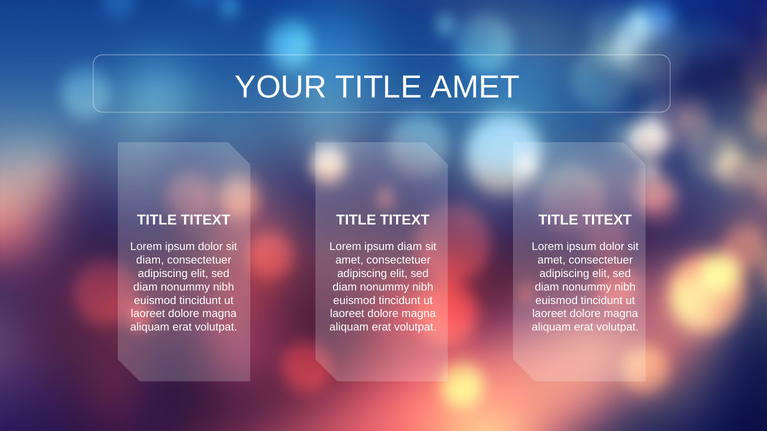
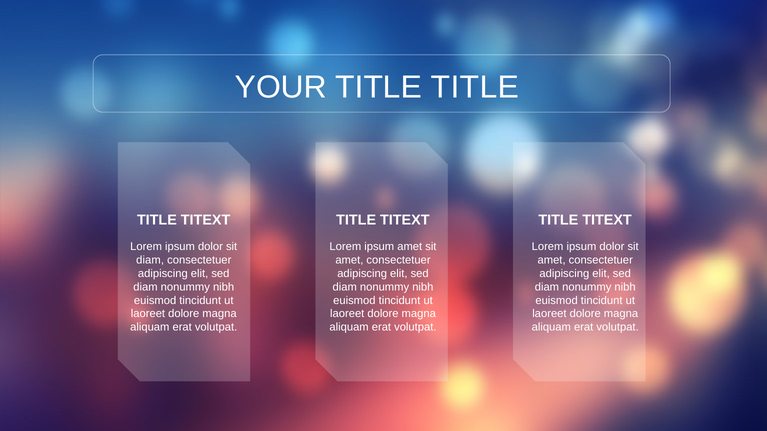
YOUR TITLE AMET: AMET -> TITLE
ipsum diam: diam -> amet
